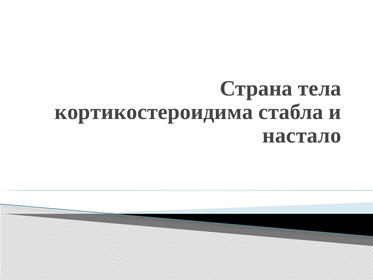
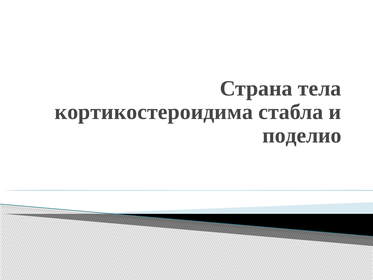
настало: настало -> поделио
